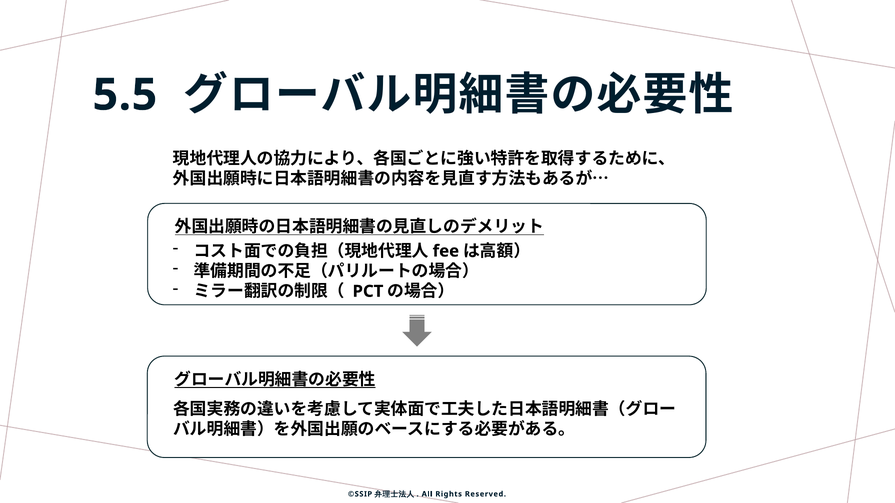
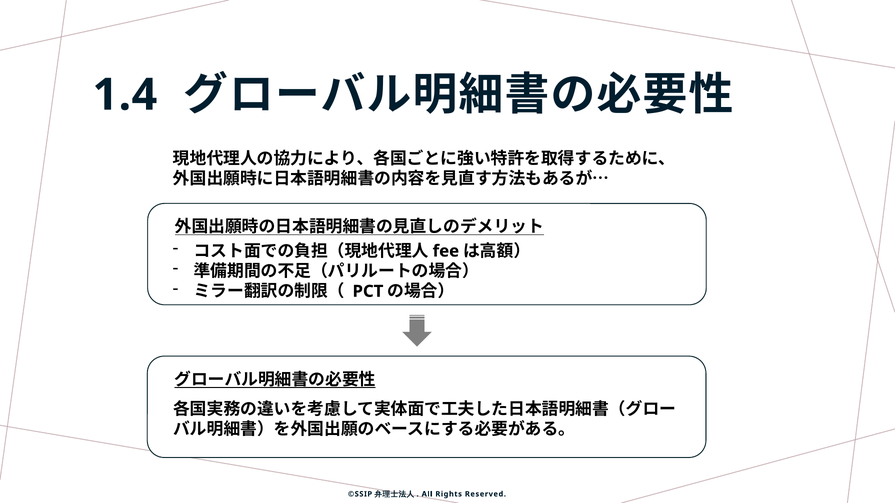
5.5: 5.5 -> 1.4
